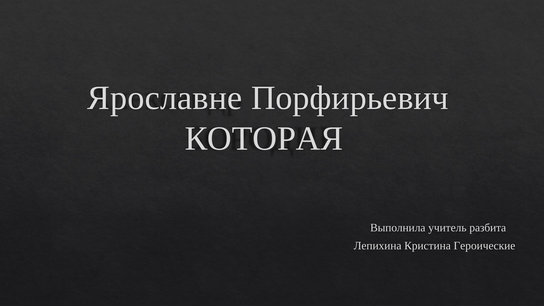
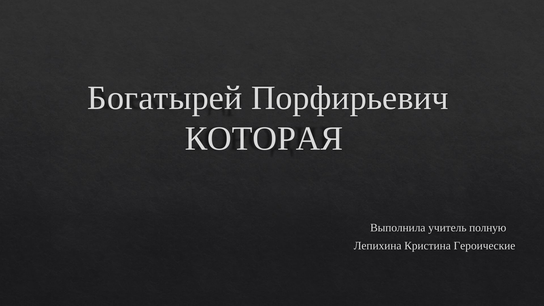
Ярославне: Ярославне -> Богатырей
разбита: разбита -> полную
